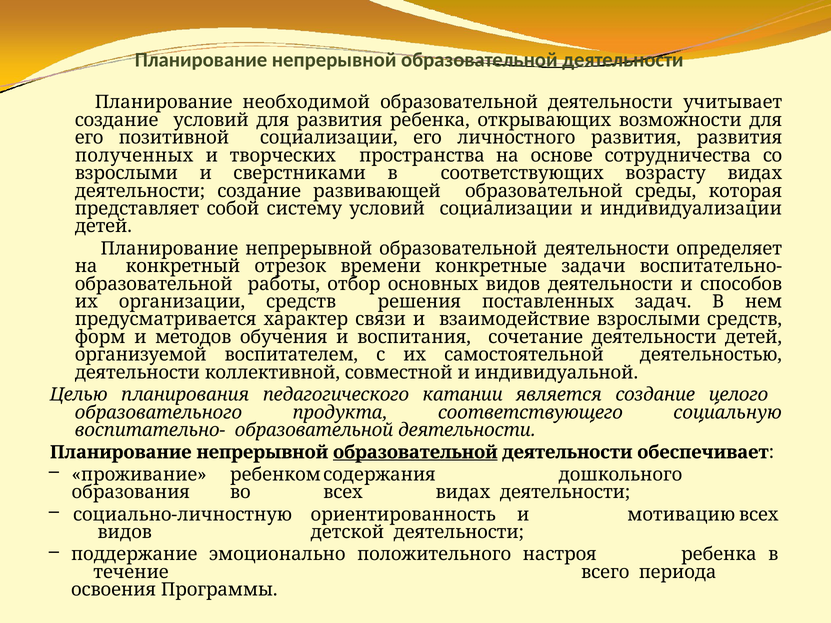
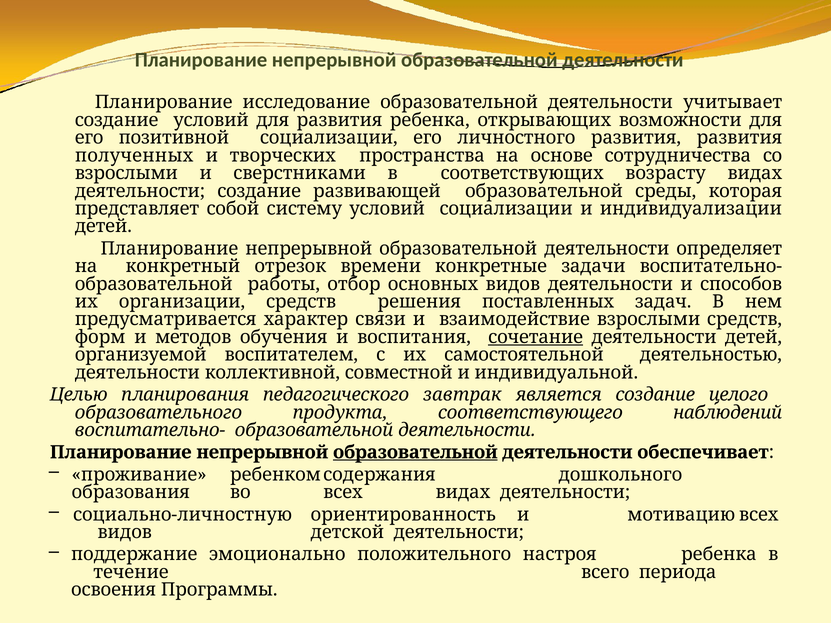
необходимой: необходимой -> исследование
сочетание underline: none -> present
катании: катании -> завтрак
социальную: социальную -> наблюдений
